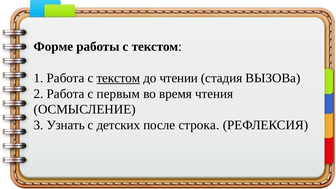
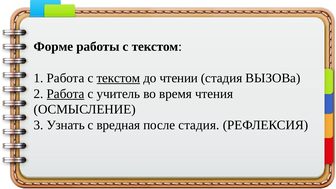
Работа at (66, 94) underline: none -> present
первым: первым -> учитель
детских: детских -> вредная
после строка: строка -> стадия
